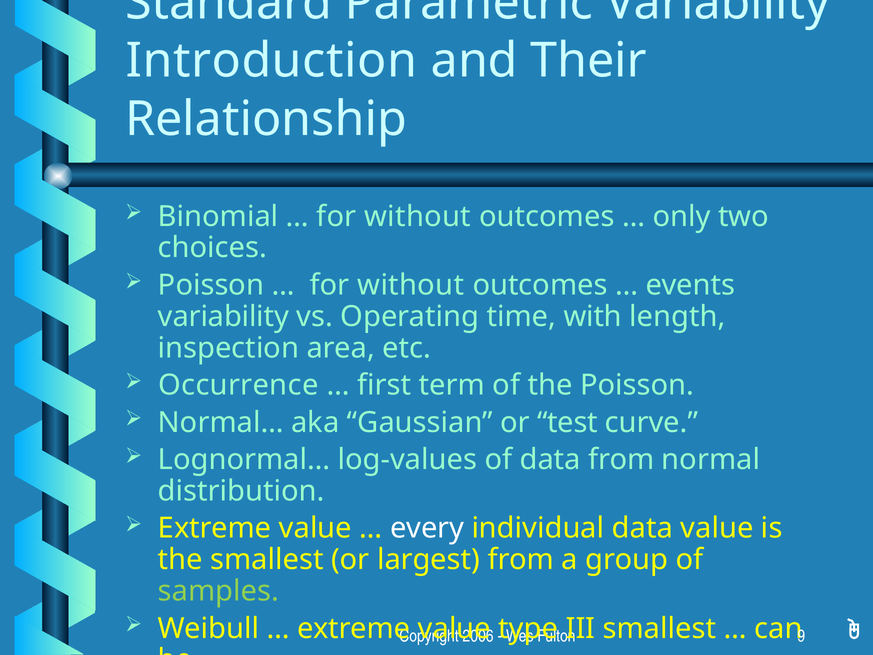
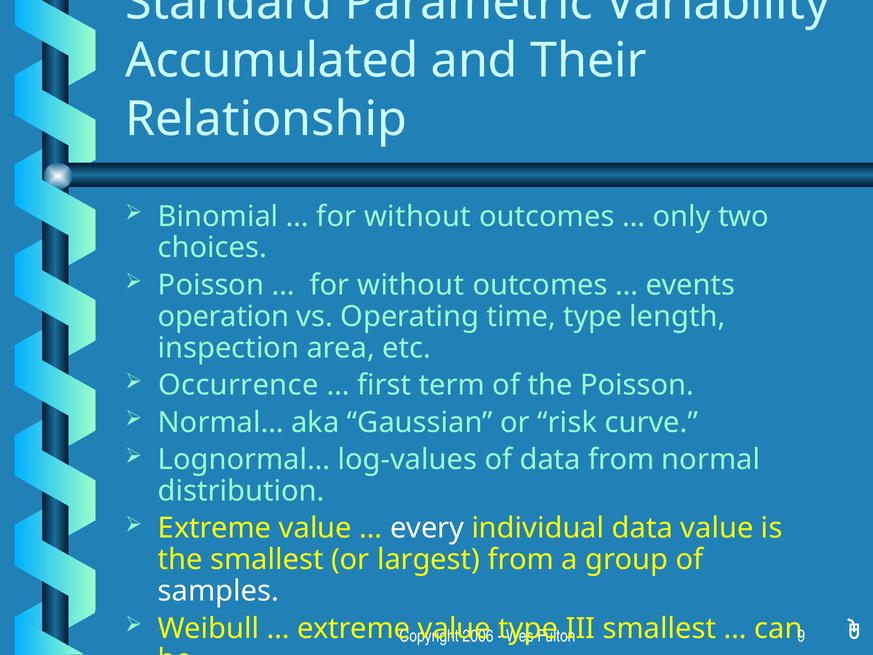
Introduction: Introduction -> Accumulated
variability at (223, 316): variability -> operation
time with: with -> type
test: test -> risk
samples colour: light green -> white
